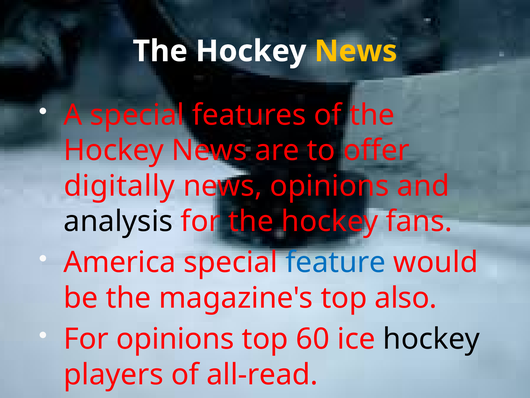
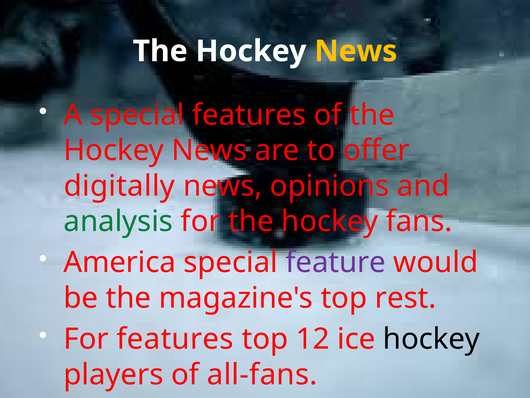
analysis colour: black -> green
feature colour: blue -> purple
also: also -> rest
For opinions: opinions -> features
60: 60 -> 12
all-read: all-read -> all-fans
